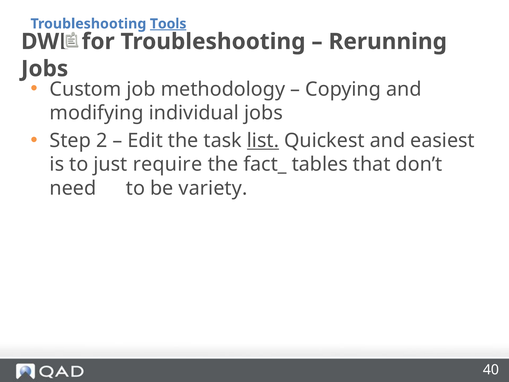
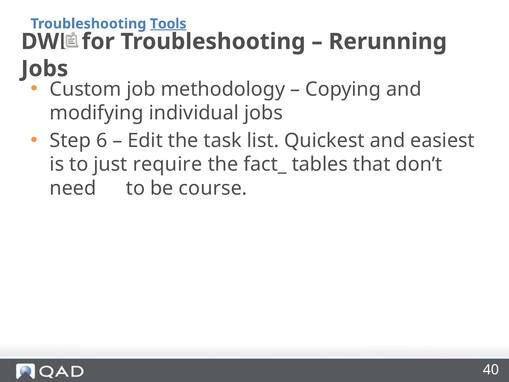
2: 2 -> 6
list underline: present -> none
variety: variety -> course
